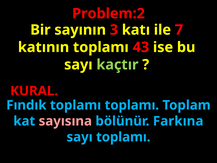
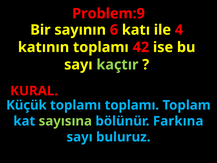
Problem:2: Problem:2 -> Problem:9
3: 3 -> 6
7: 7 -> 4
43: 43 -> 42
Fındık: Fındık -> Küçük
sayısına colour: pink -> light green
sayı toplamı: toplamı -> buluruz
